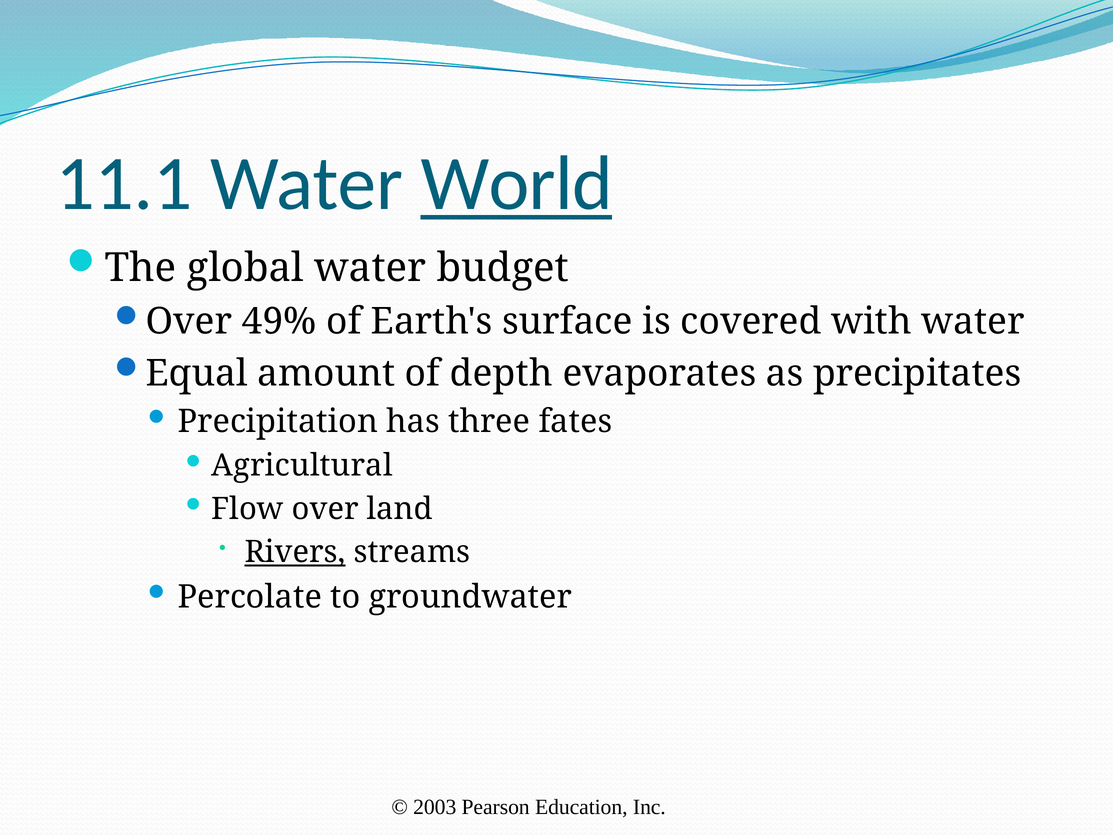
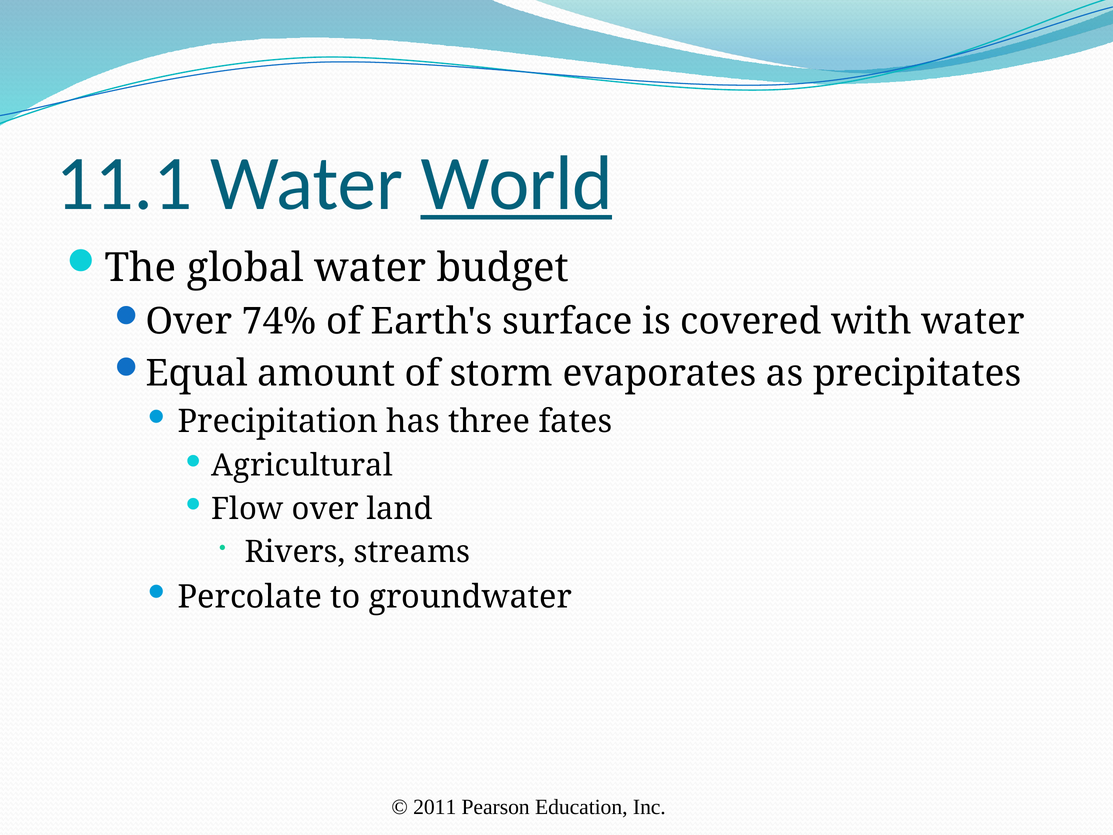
49%: 49% -> 74%
depth: depth -> storm
Rivers underline: present -> none
2003: 2003 -> 2011
